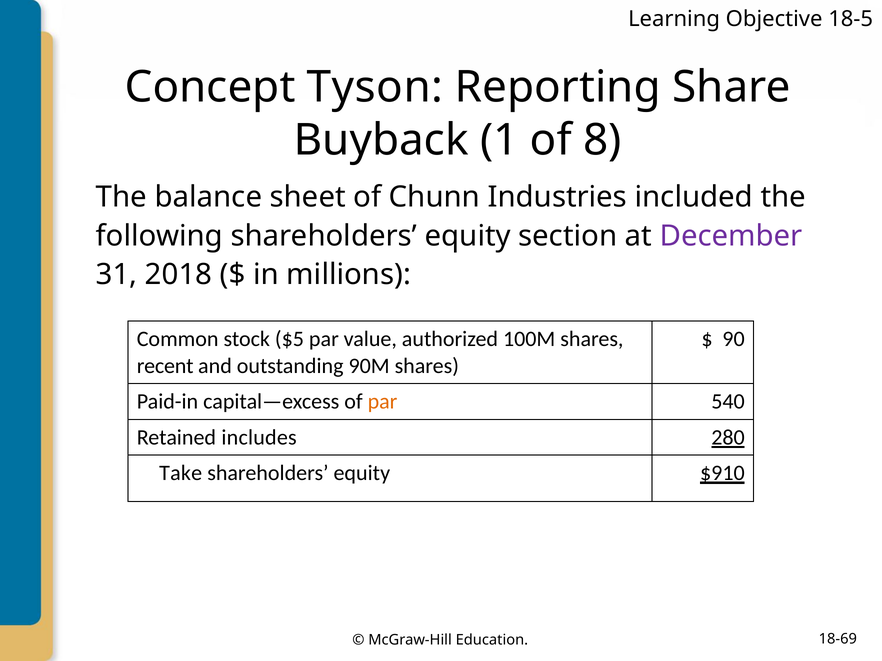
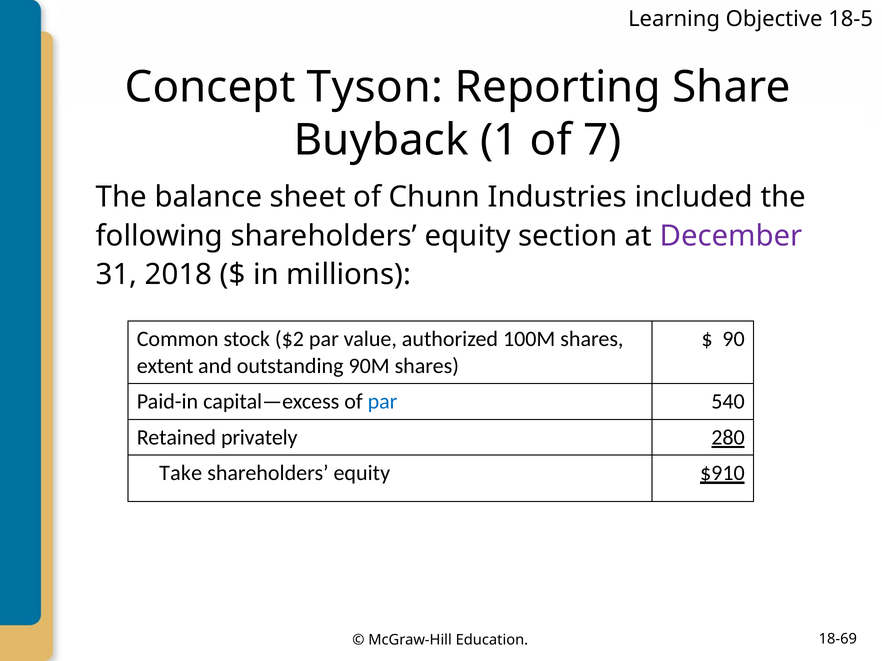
8: 8 -> 7
$5: $5 -> $2
recent: recent -> extent
par at (383, 402) colour: orange -> blue
includes: includes -> privately
